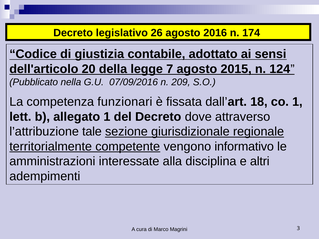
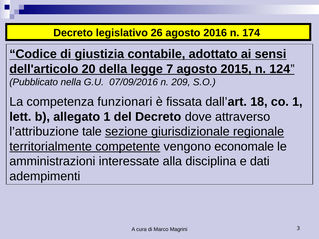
informativo: informativo -> economale
altri: altri -> dati
